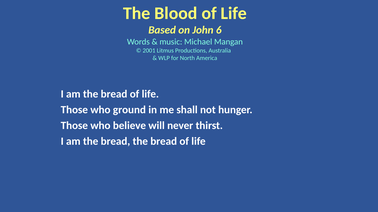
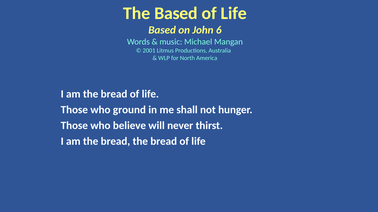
The Blood: Blood -> Based
